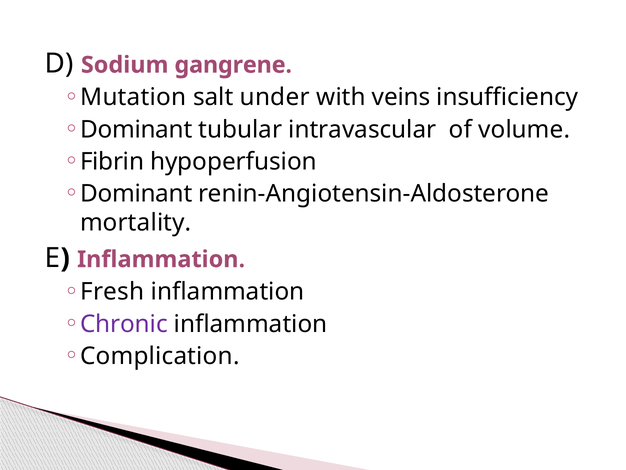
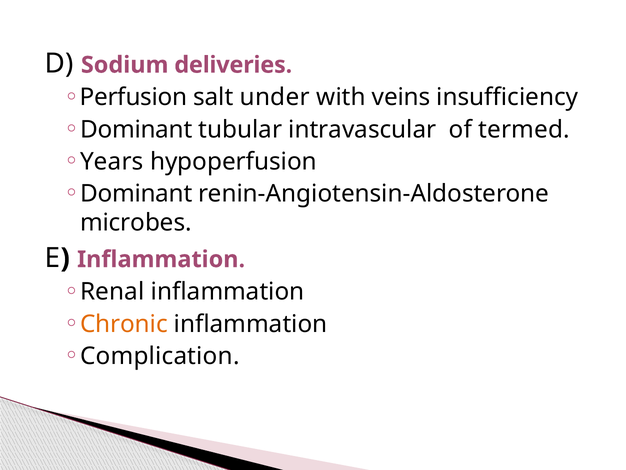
gangrene: gangrene -> deliveries
Mutation: Mutation -> Perfusion
volume: volume -> termed
Fibrin: Fibrin -> Years
mortality: mortality -> microbes
Fresh: Fresh -> Renal
Chronic colour: purple -> orange
